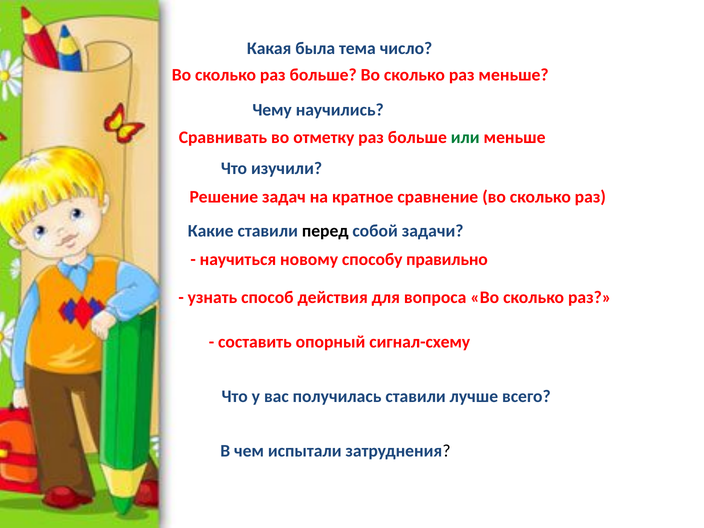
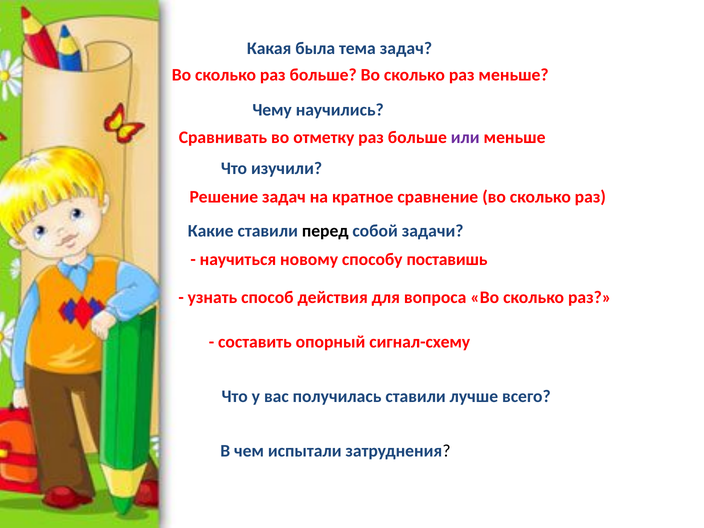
тема число: число -> задач
или colour: green -> purple
правильно: правильно -> поставишь
